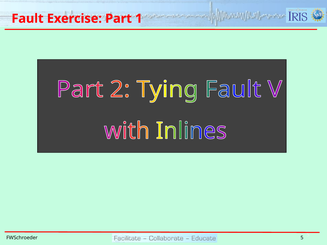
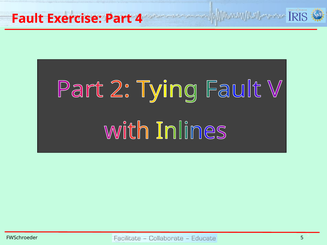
1: 1 -> 4
